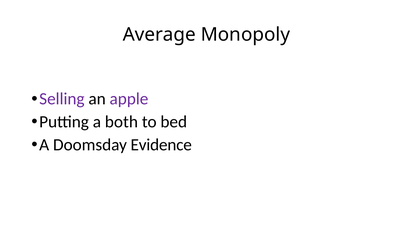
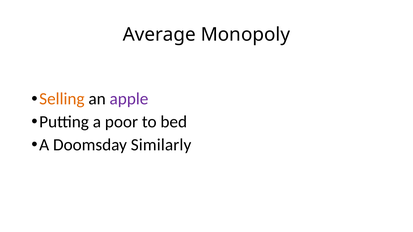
Selling colour: purple -> orange
both: both -> poor
Evidence: Evidence -> Similarly
